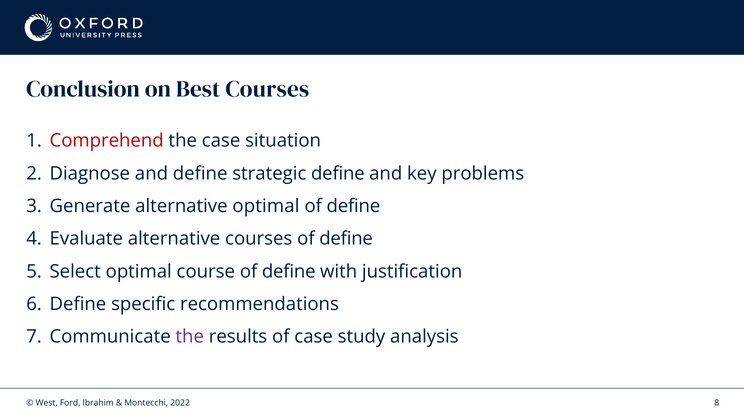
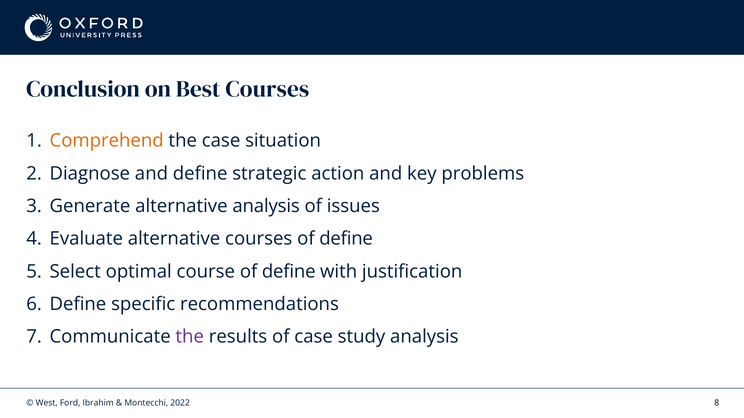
Comprehend colour: red -> orange
strategic define: define -> action
alternative optimal: optimal -> analysis
define at (353, 206): define -> issues
